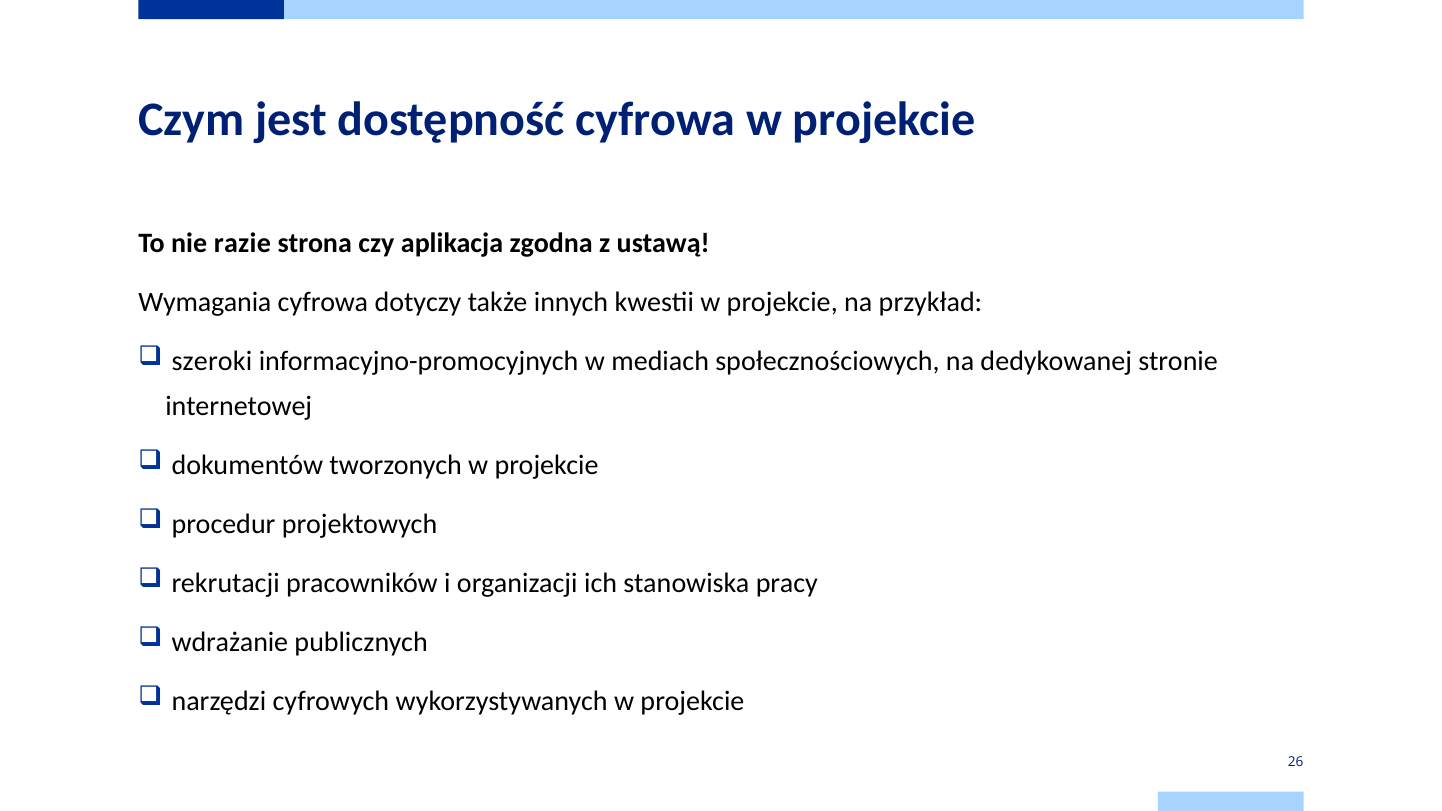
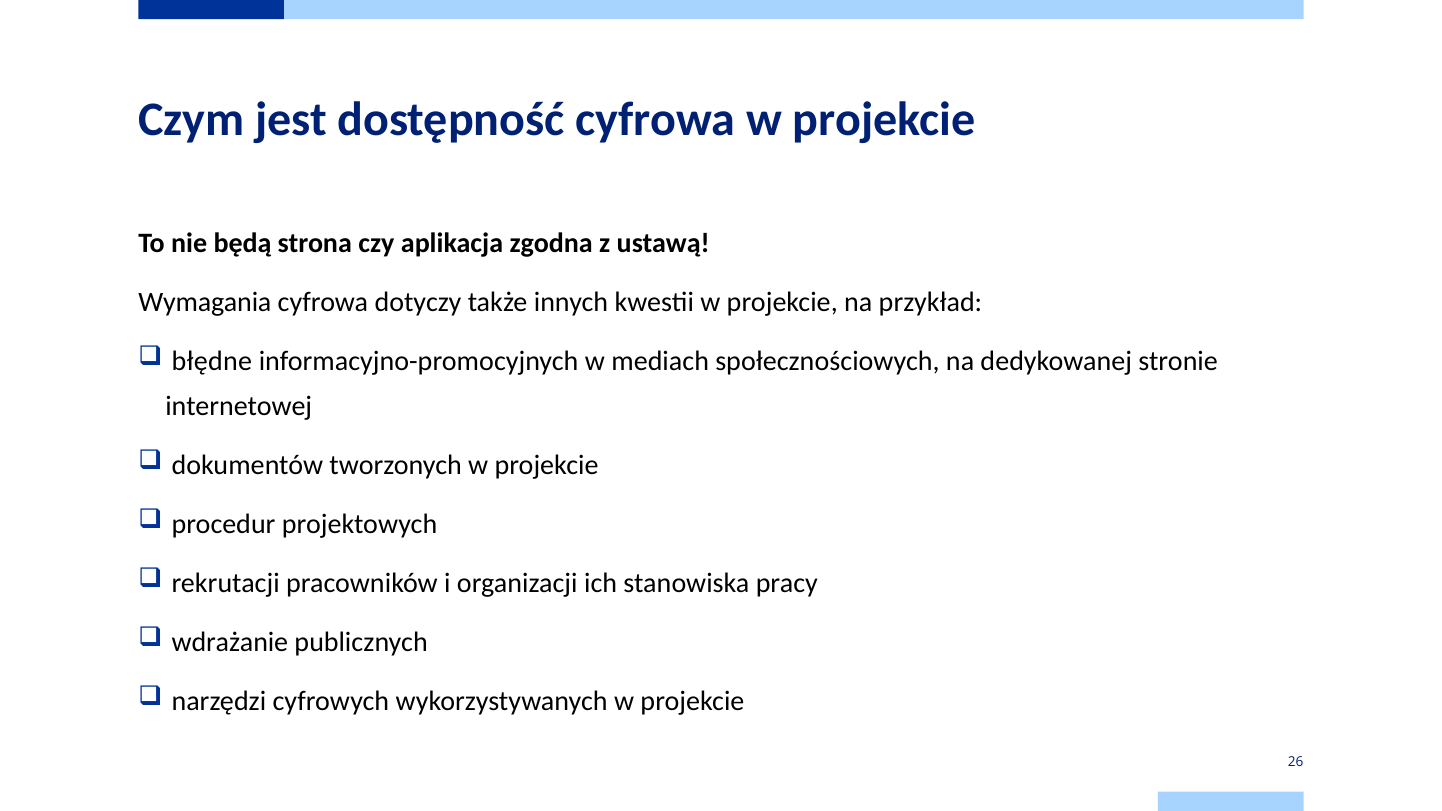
razie: razie -> będą
szeroki: szeroki -> błędne
